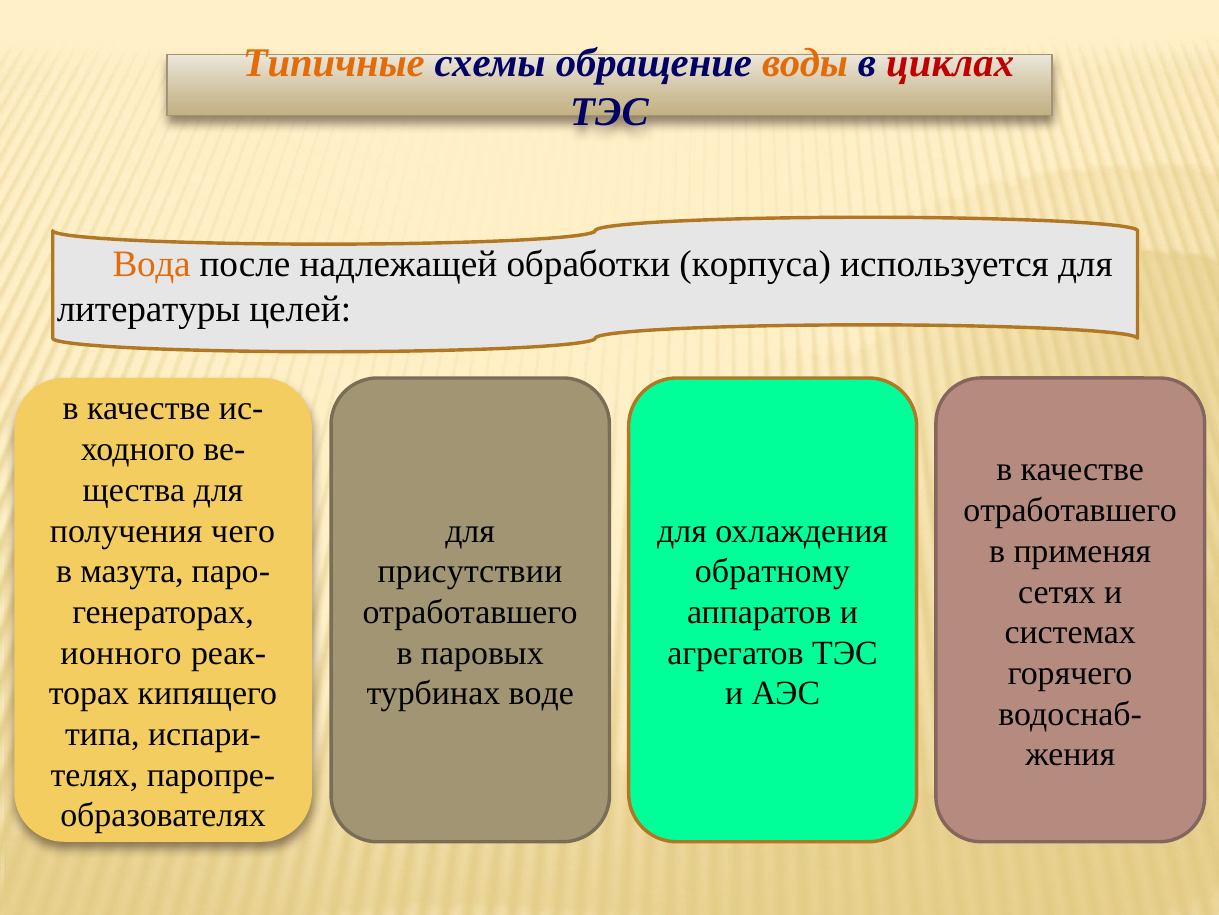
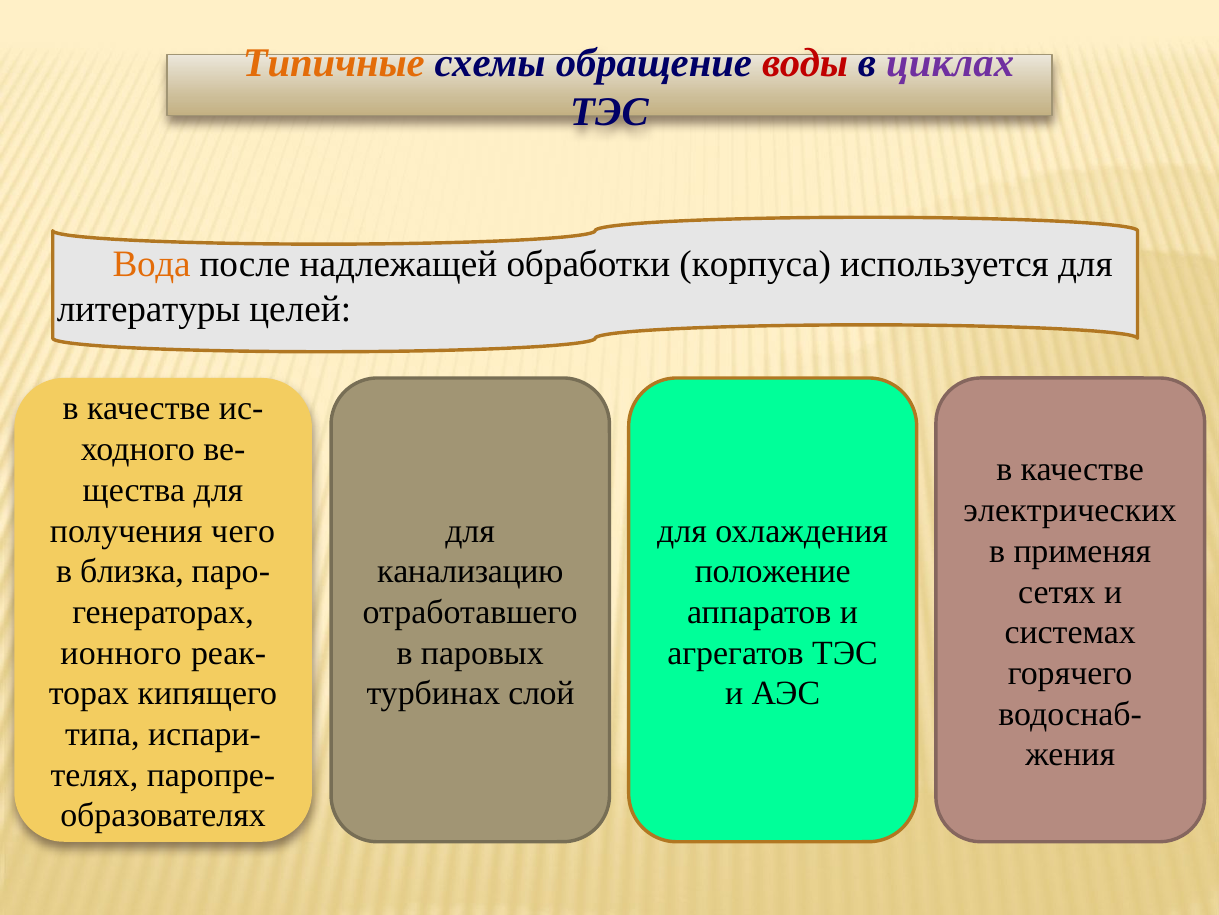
воды colour: orange -> red
циклах colour: red -> purple
отработавшего at (1070, 510): отработавшего -> электрических
мазута: мазута -> близка
присутствии: присутствии -> канализацию
обратному: обратному -> положение
воде: воде -> слой
